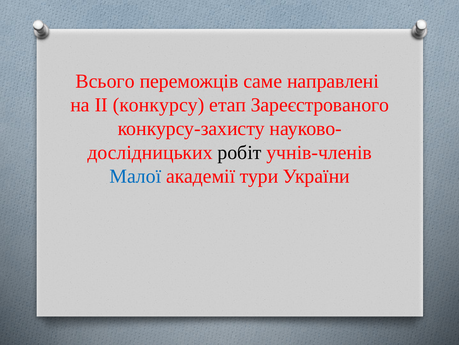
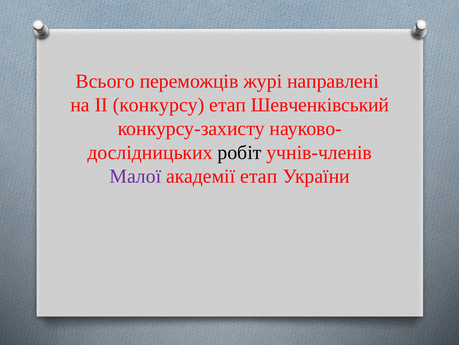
саме: саме -> журі
Зареєстрованого: Зареєстрованого -> Шевченківський
Малої colour: blue -> purple
академії тури: тури -> етап
